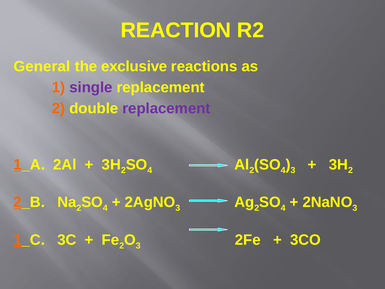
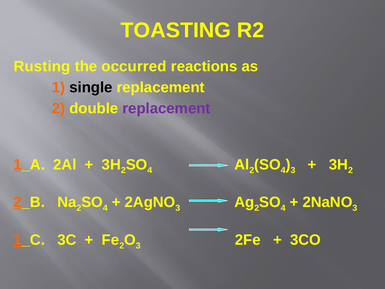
REACTION: REACTION -> TOASTING
General: General -> Rusting
exclusive: exclusive -> occurred
single colour: purple -> black
